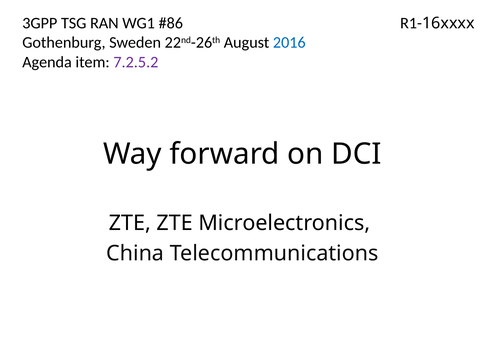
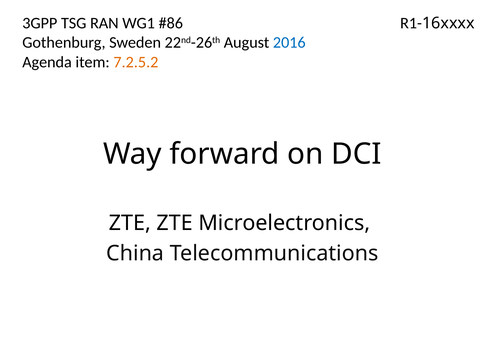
7.2.5.2 colour: purple -> orange
